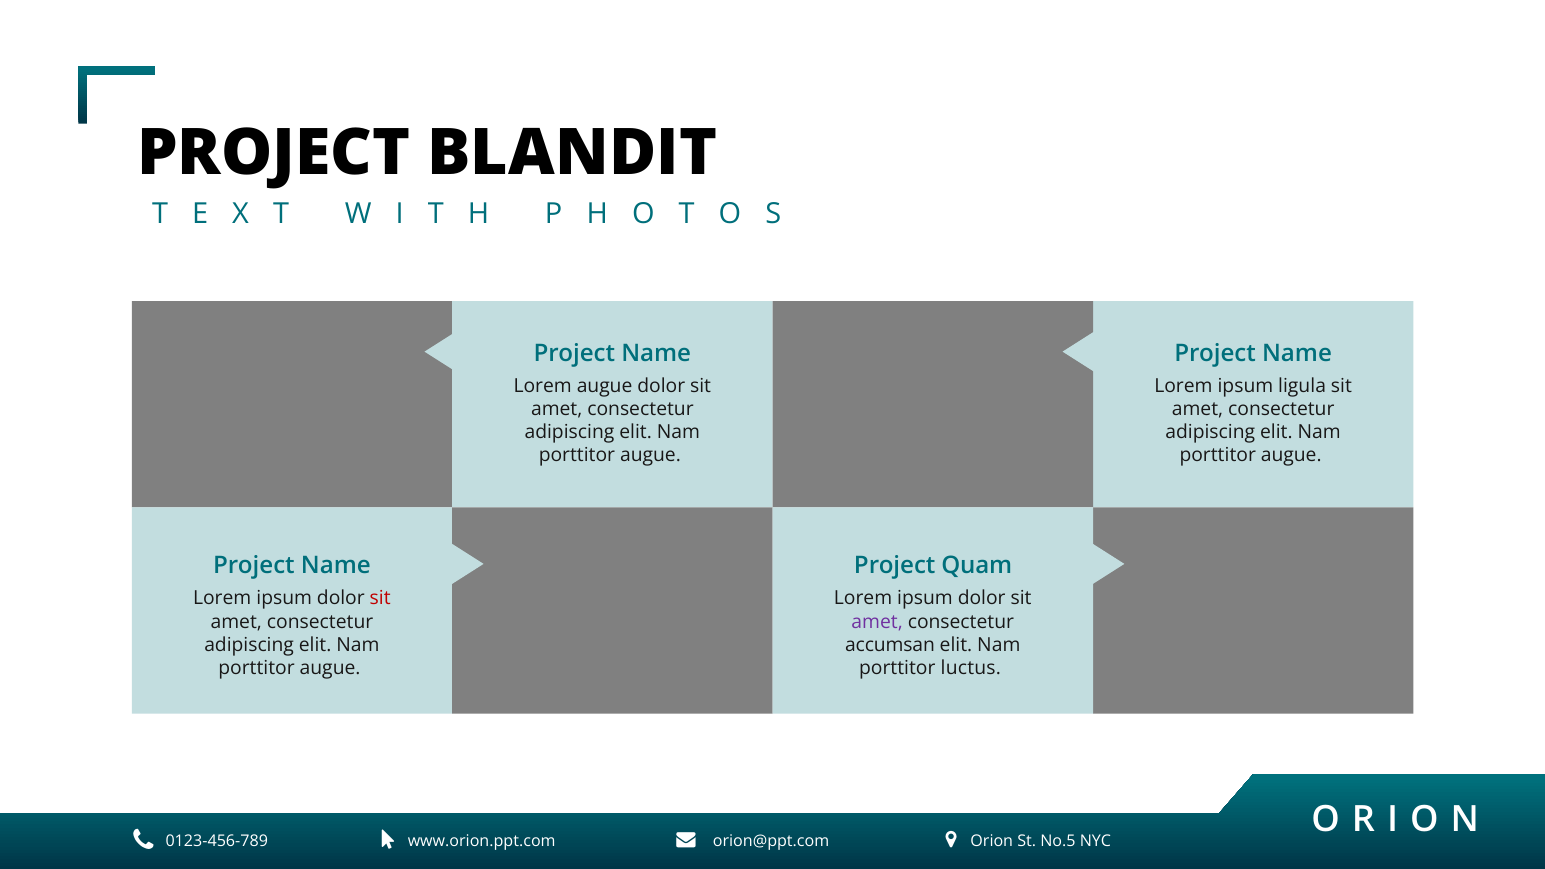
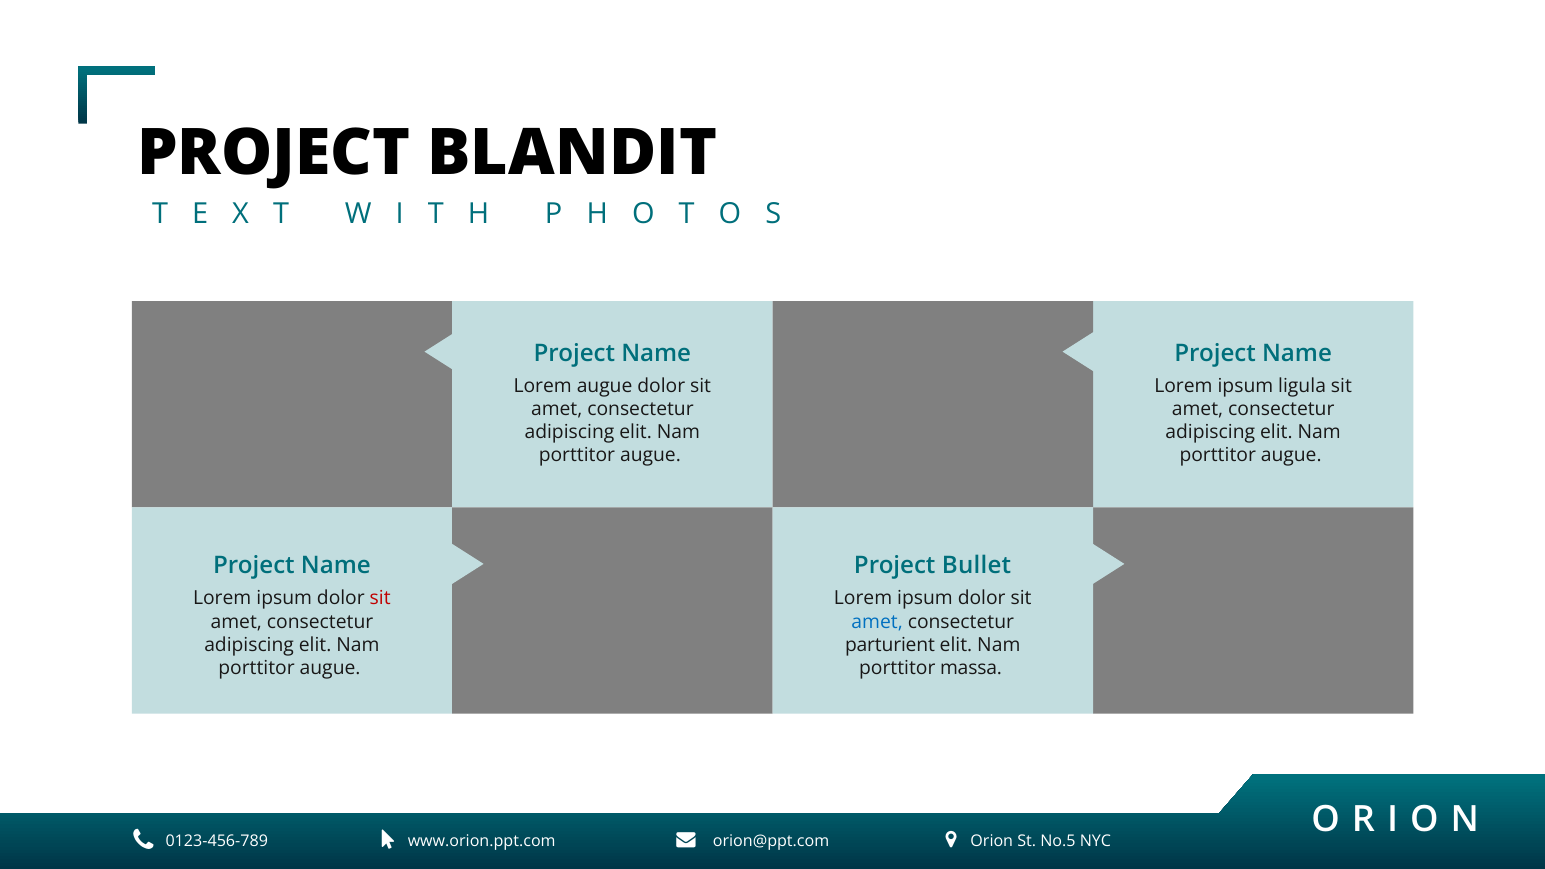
Quam: Quam -> Bullet
amet at (877, 622) colour: purple -> blue
accumsan: accumsan -> parturient
luctus: luctus -> massa
